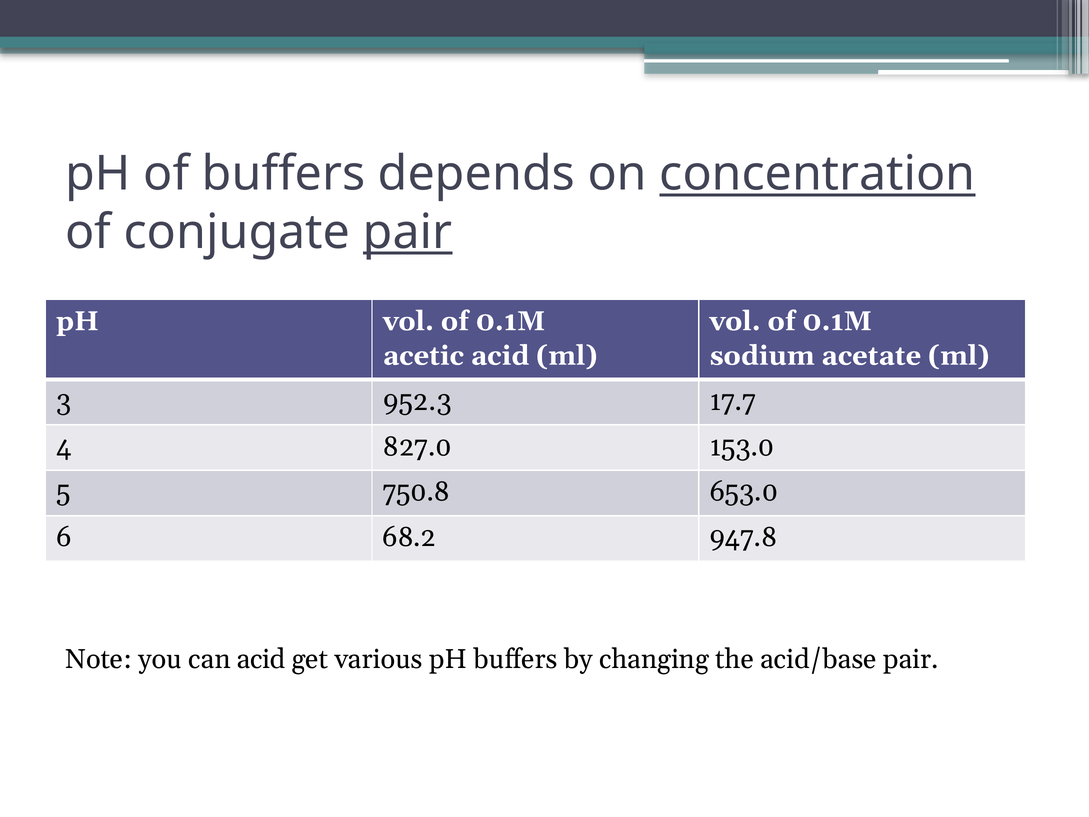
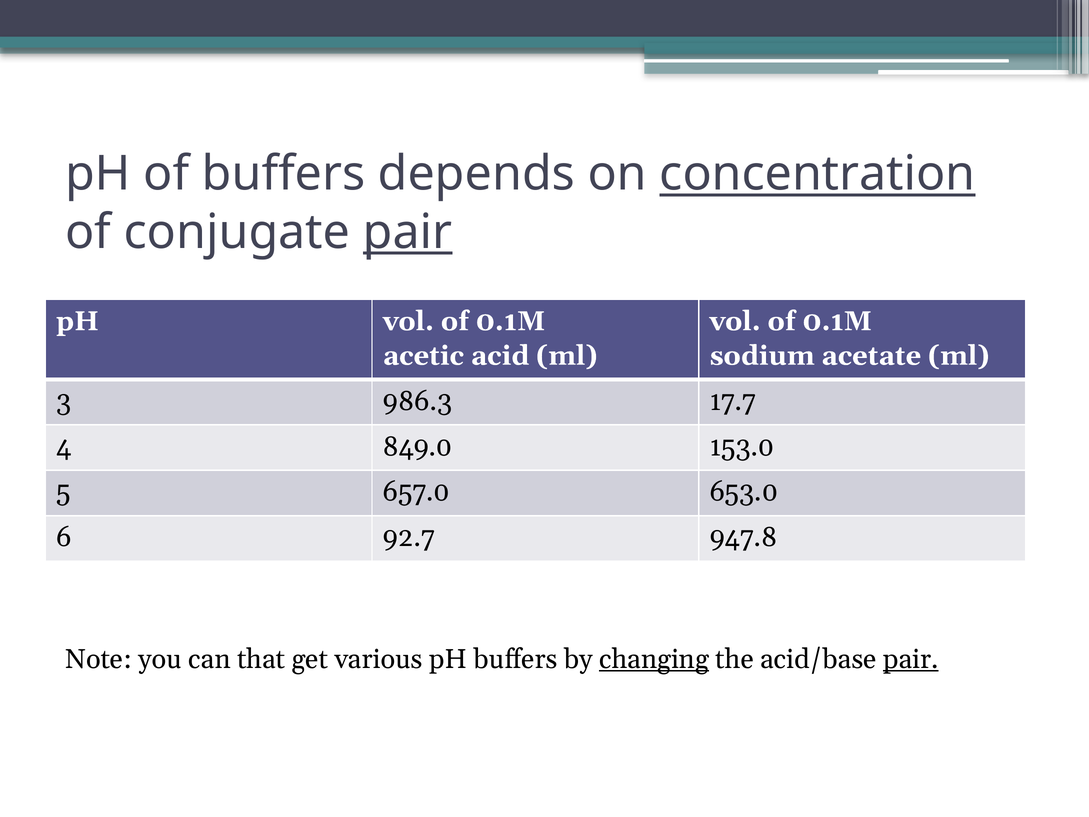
952.3: 952.3 -> 986.3
827.0: 827.0 -> 849.0
750.8: 750.8 -> 657.0
68.2: 68.2 -> 92.7
can acid: acid -> that
changing underline: none -> present
pair at (911, 659) underline: none -> present
